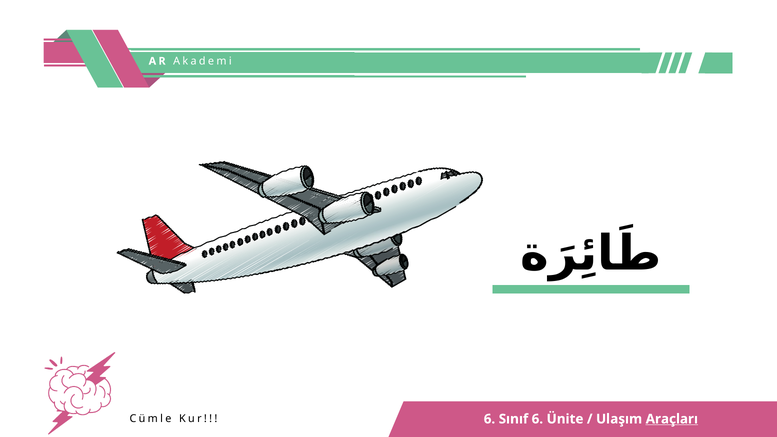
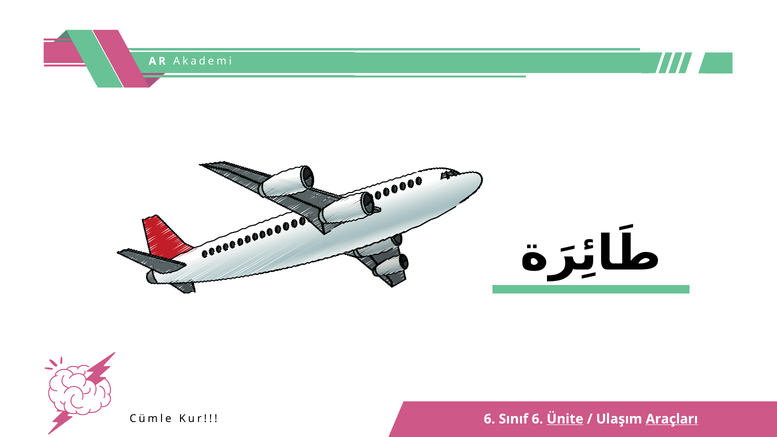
Ünite underline: none -> present
